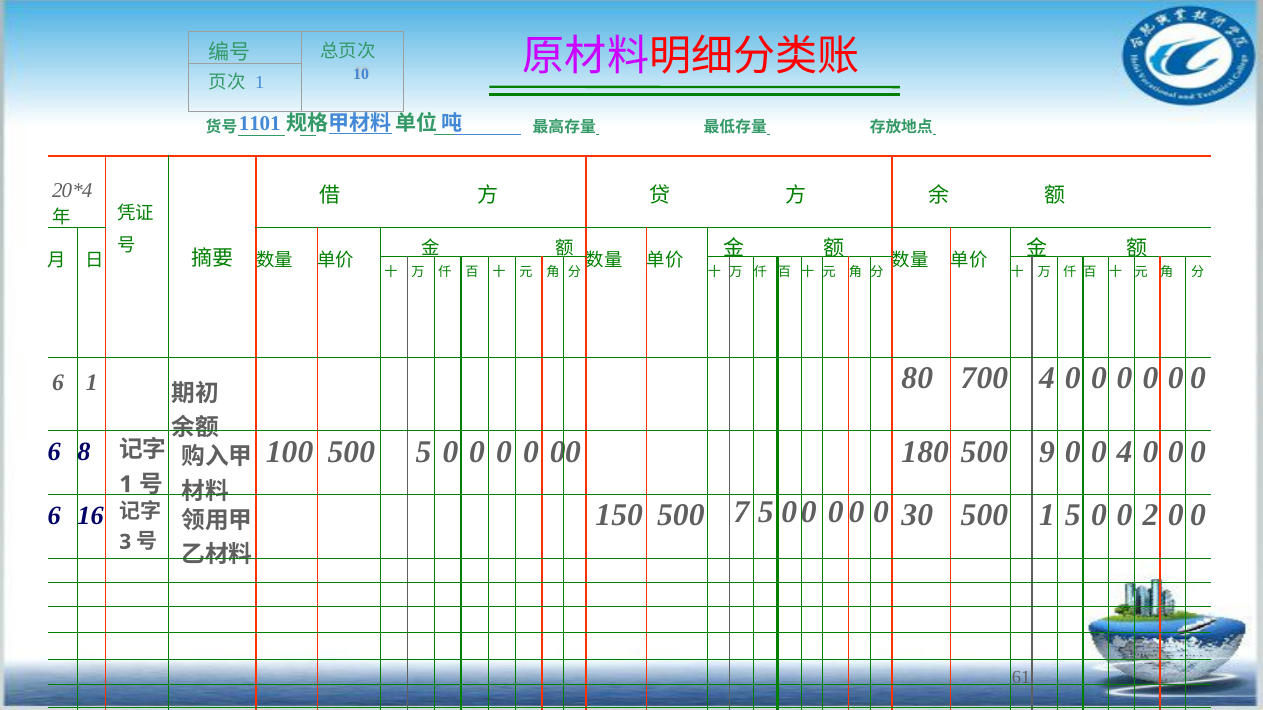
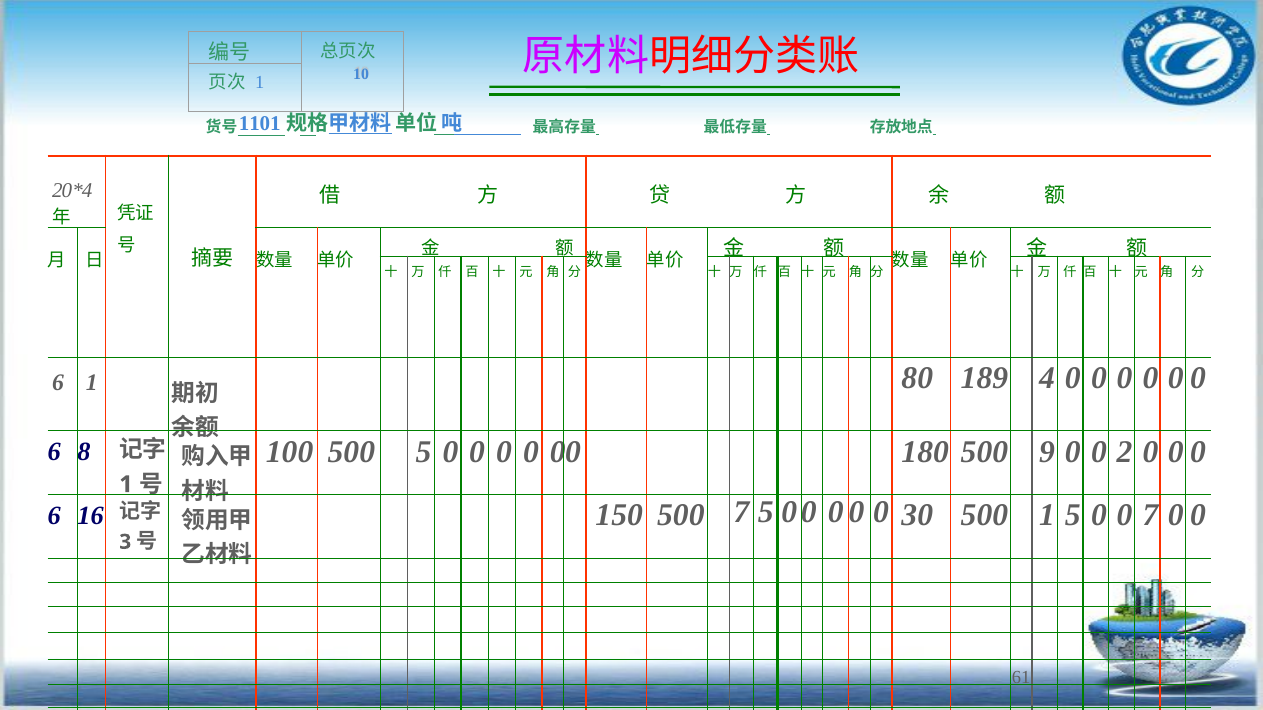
700: 700 -> 189
0 4: 4 -> 2
0 2: 2 -> 7
